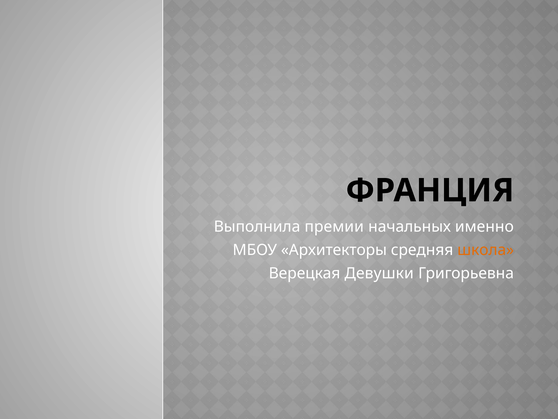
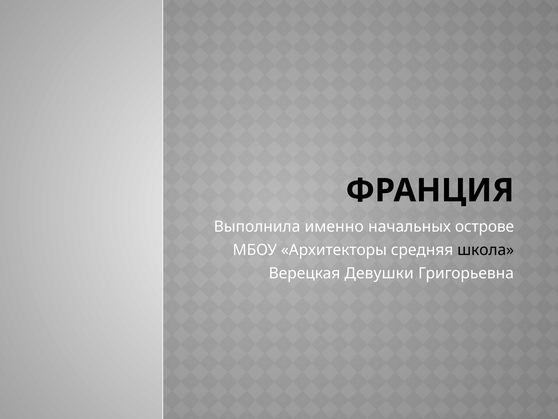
премии: премии -> именно
именно: именно -> острове
школа colour: orange -> black
